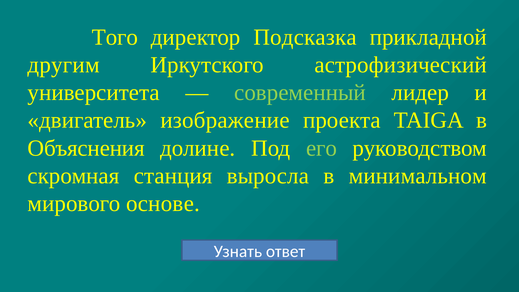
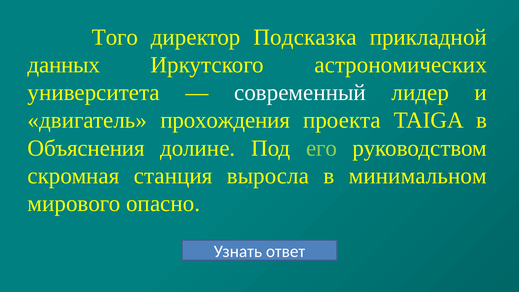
другим: другим -> данных
астрофизический: астрофизический -> астрономических
современный colour: light green -> white
изображение: изображение -> прохождения
основе: основе -> опасно
